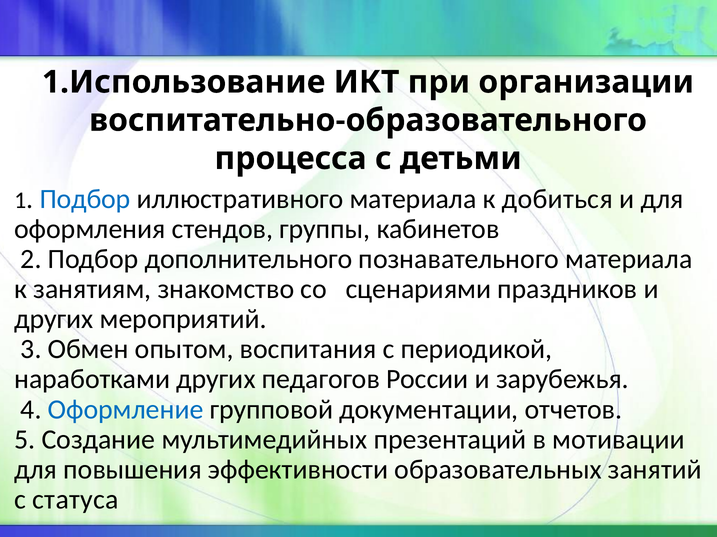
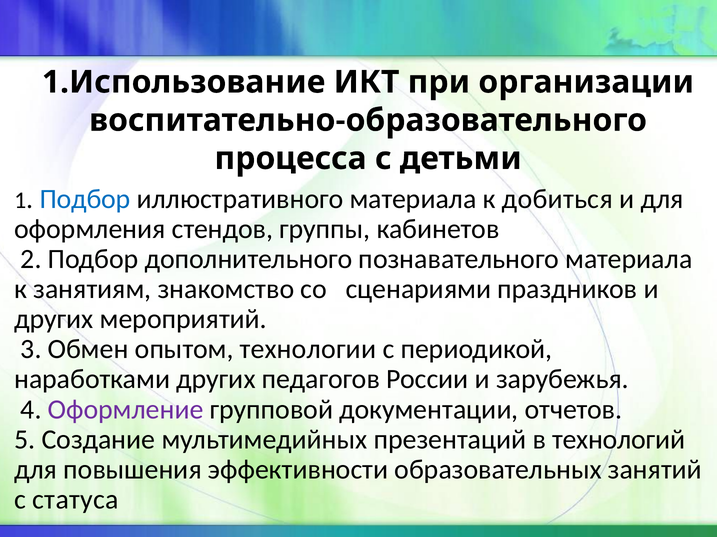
воспитания: воспитания -> технологии
Оформление colour: blue -> purple
мотивации: мотивации -> технологий
